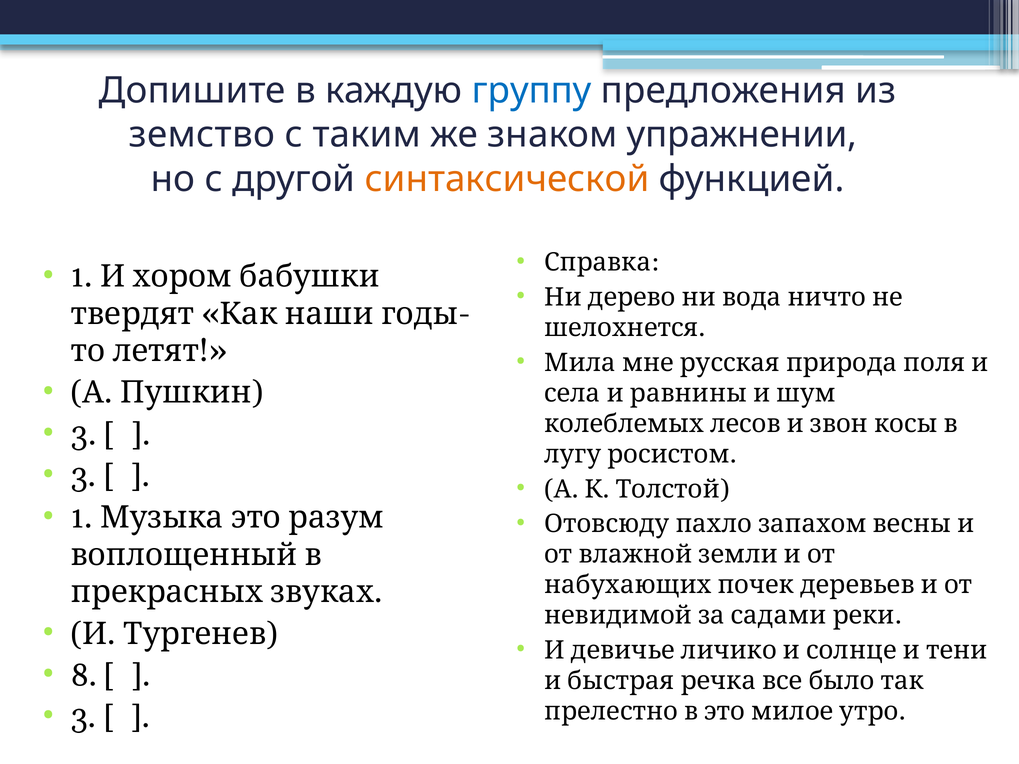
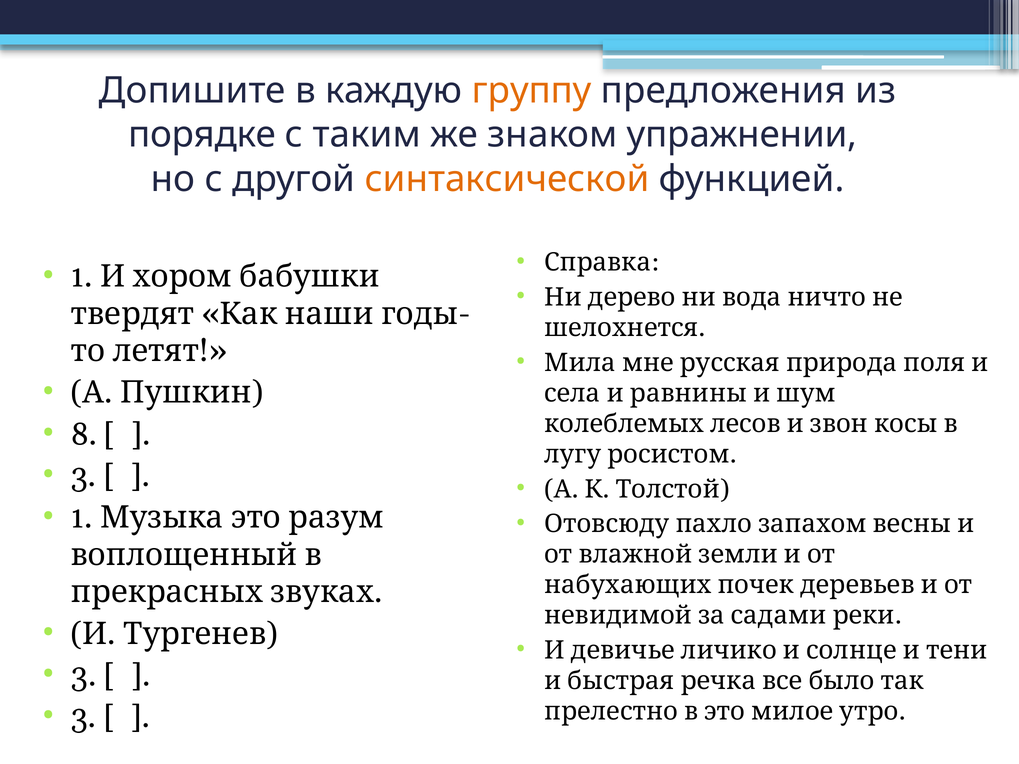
группу colour: blue -> orange
земство: земство -> порядке
3 at (84, 434): 3 -> 8
8 at (84, 676): 8 -> 3
